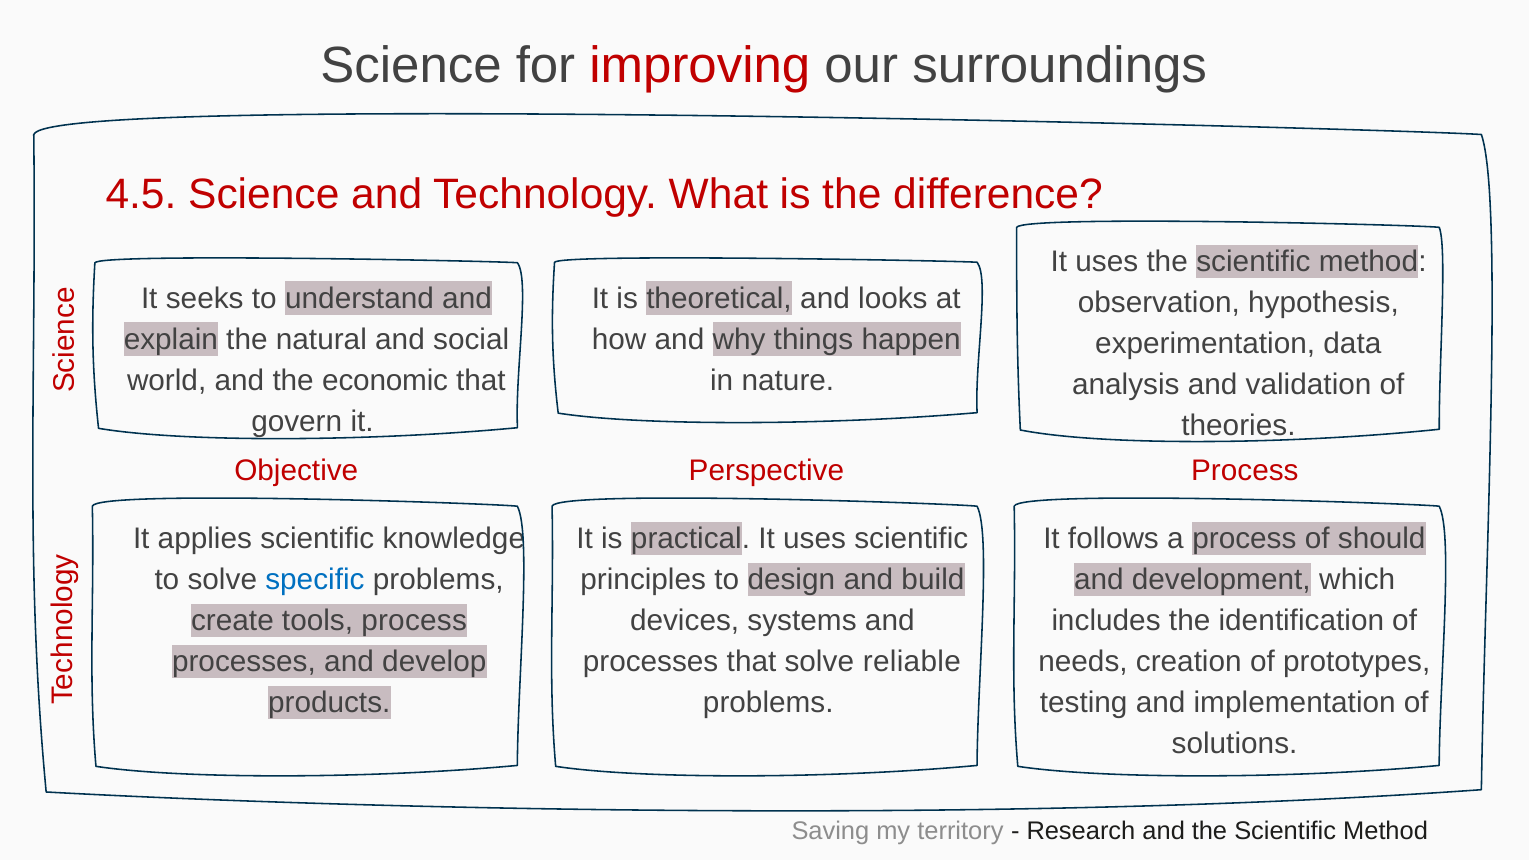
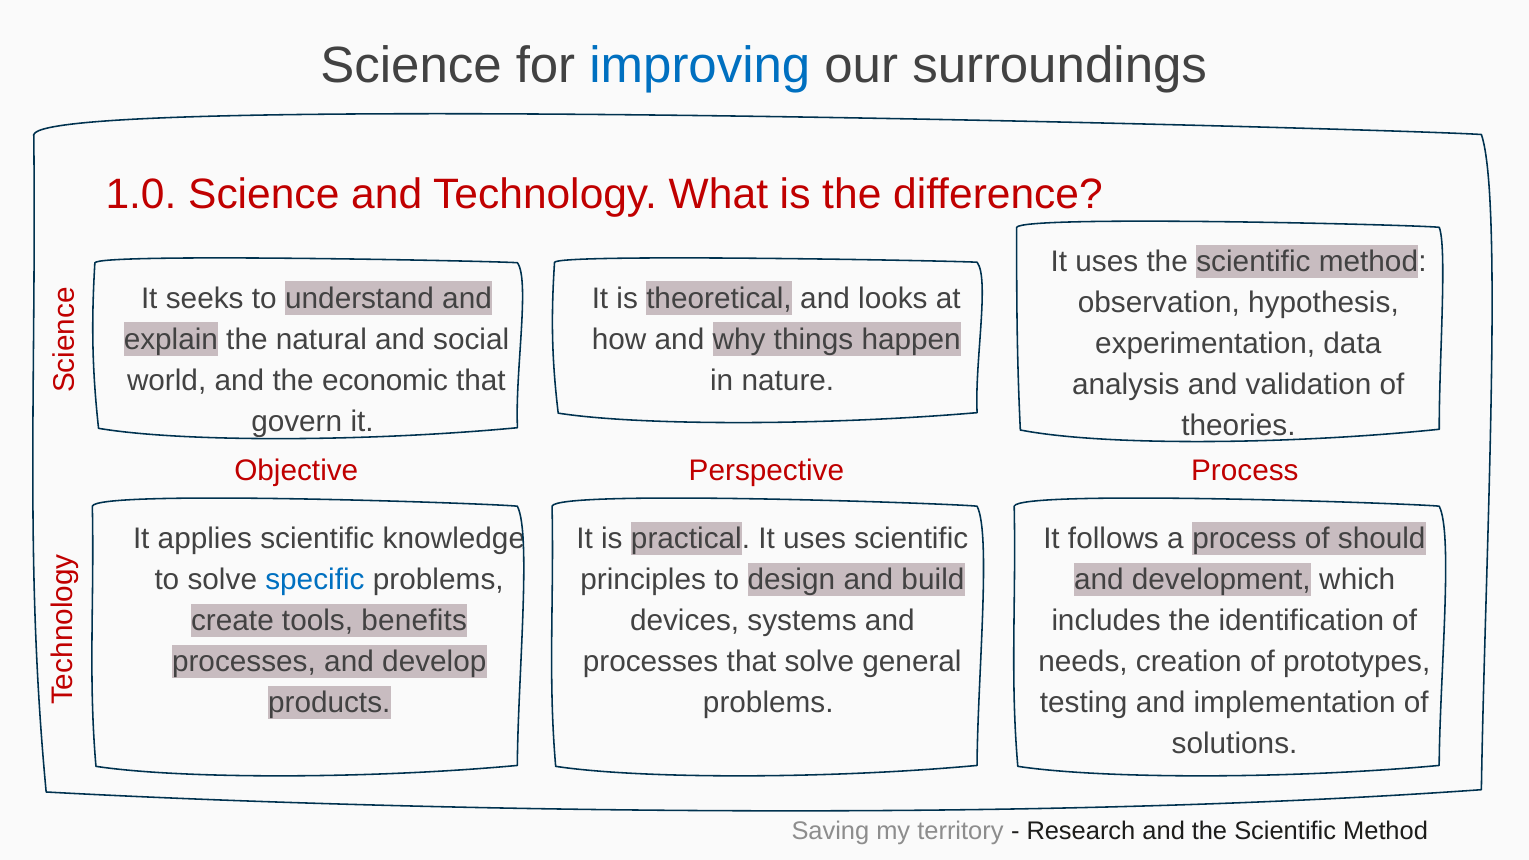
improving colour: red -> blue
4.5: 4.5 -> 1.0
tools process: process -> benefits
reliable: reliable -> general
